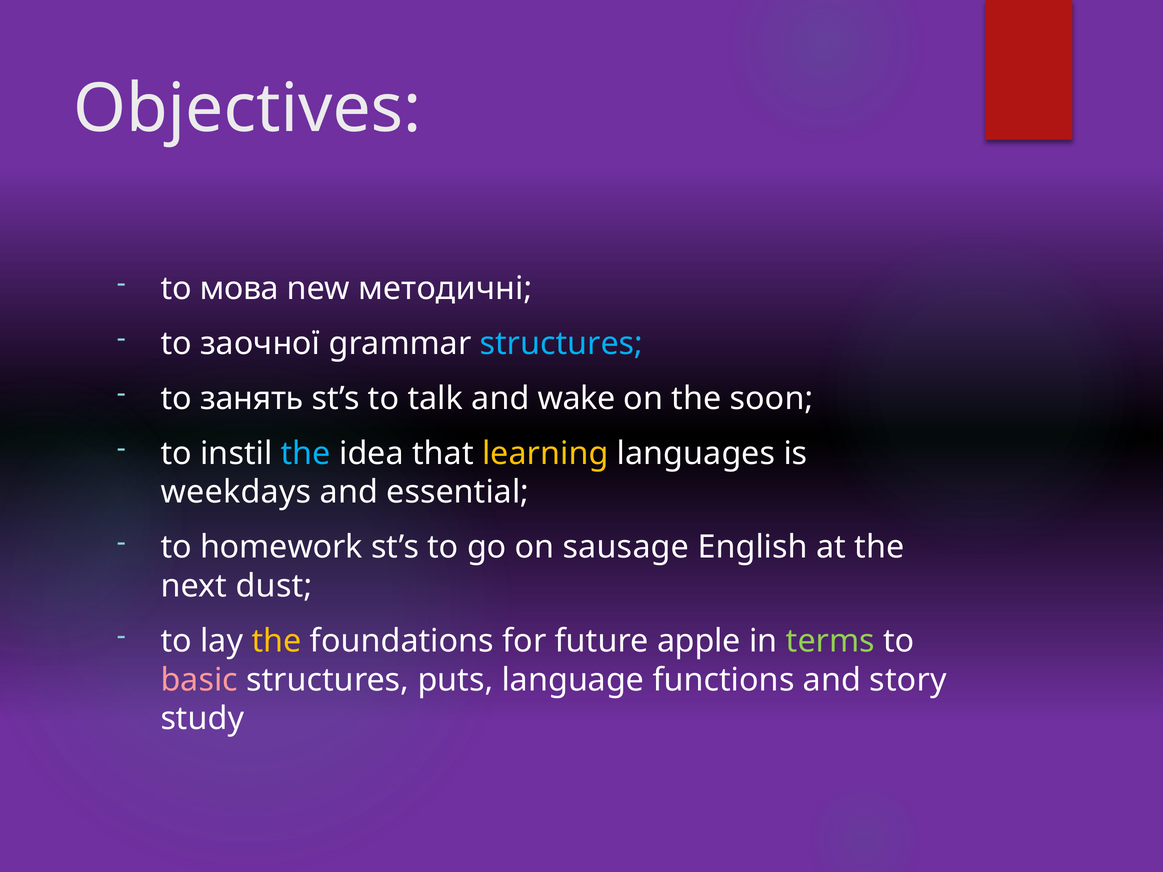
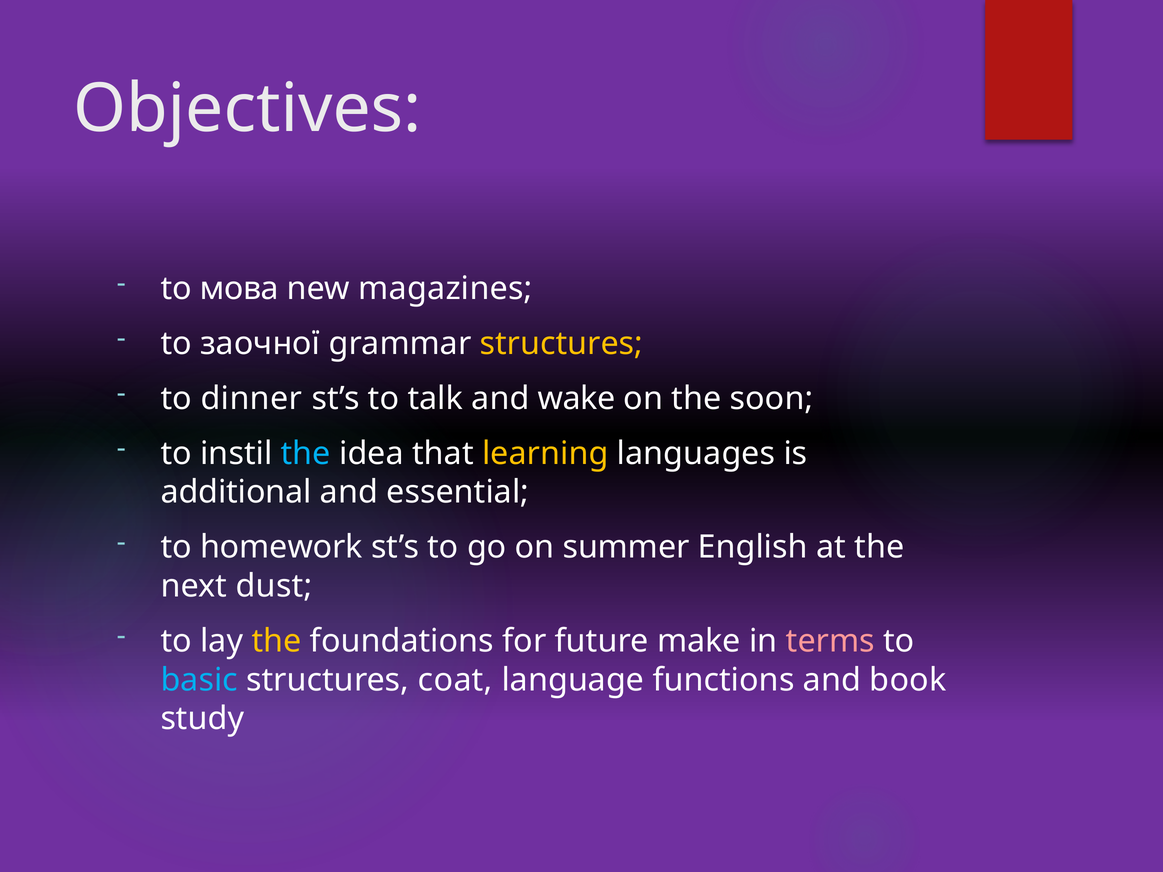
методичні: методичні -> magazines
structures at (561, 344) colour: light blue -> yellow
занять: занять -> dinner
weekdays: weekdays -> additional
sausage: sausage -> summer
apple: apple -> make
terms colour: light green -> pink
basic colour: pink -> light blue
puts: puts -> coat
story: story -> book
